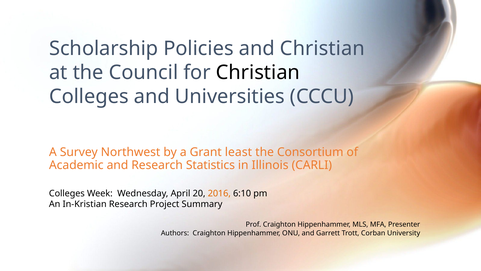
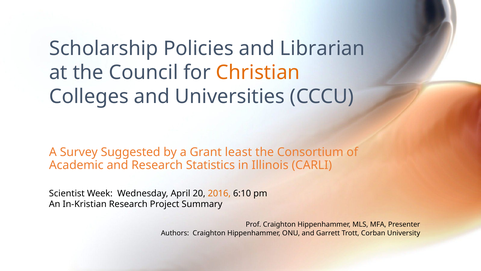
and Christian: Christian -> Librarian
Christian at (258, 72) colour: black -> orange
Northwest: Northwest -> Suggested
Colleges at (67, 193): Colleges -> Scientist
